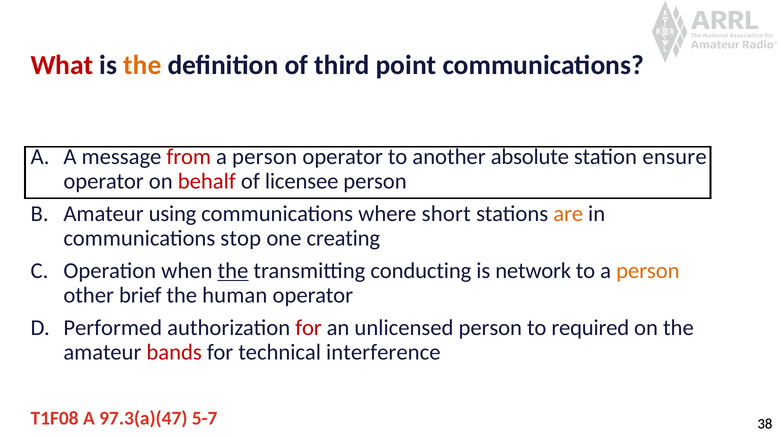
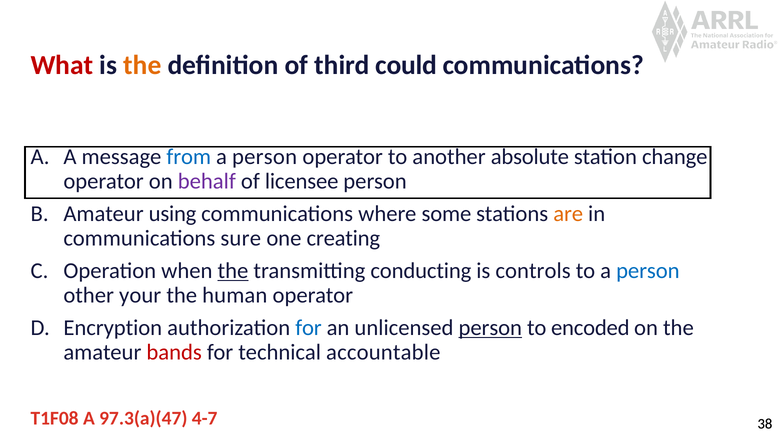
point: point -> could
from colour: red -> blue
ensure: ensure -> change
behalf colour: red -> purple
short: short -> some
stop: stop -> sure
network: network -> controls
person at (648, 271) colour: orange -> blue
brief: brief -> your
Performed: Performed -> Encryption
for at (309, 328) colour: red -> blue
person at (490, 328) underline: none -> present
required: required -> encoded
interference: interference -> accountable
5-7: 5-7 -> 4-7
